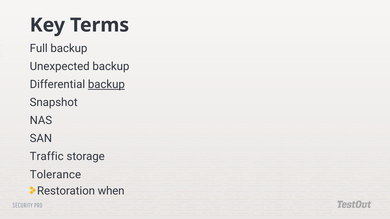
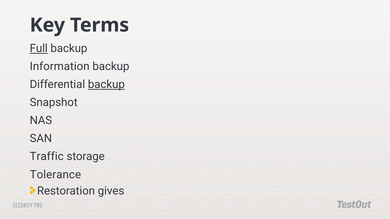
Full underline: none -> present
Unexpected: Unexpected -> Information
when: when -> gives
